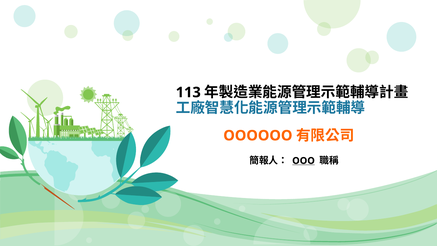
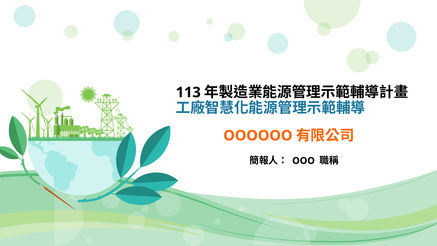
OOO underline: present -> none
